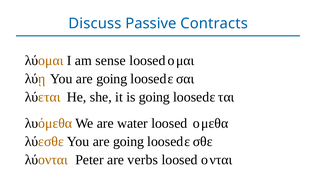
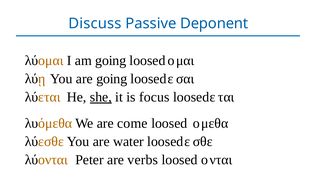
Contracts: Contracts -> Deponent
am sense: sense -> going
she underline: none -> present
is going: going -> focus
water: water -> come
going at (129, 141): going -> water
